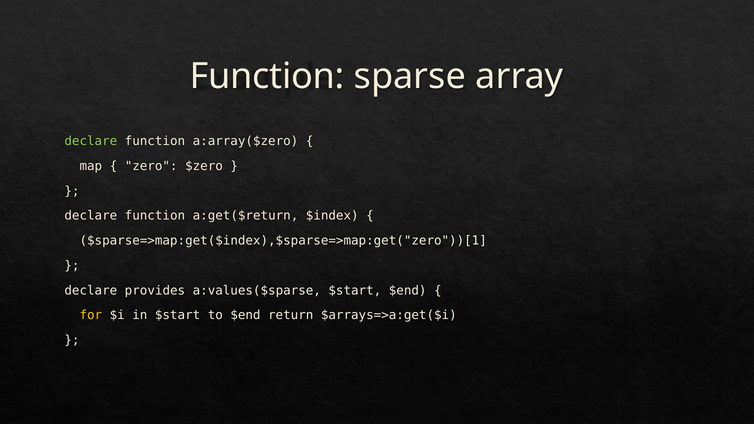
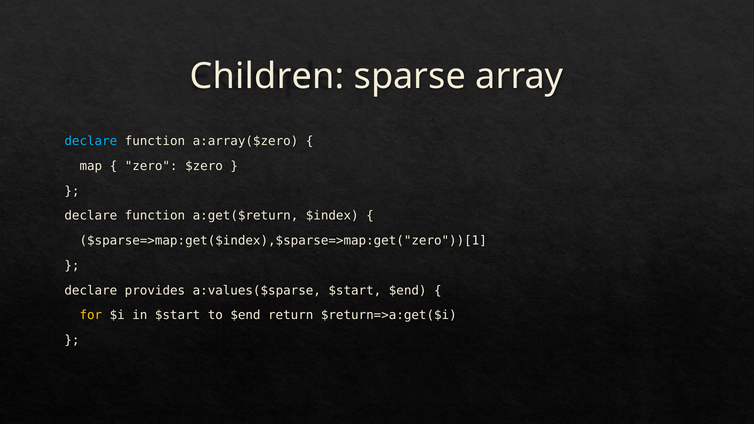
Function at (267, 76): Function -> Children
declare at (91, 141) colour: light green -> light blue
$arrays=>a:get($i: $arrays=>a:get($i -> $return=>a:get($i
